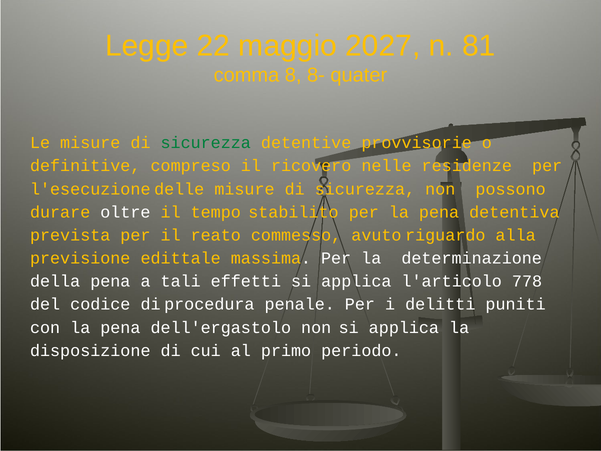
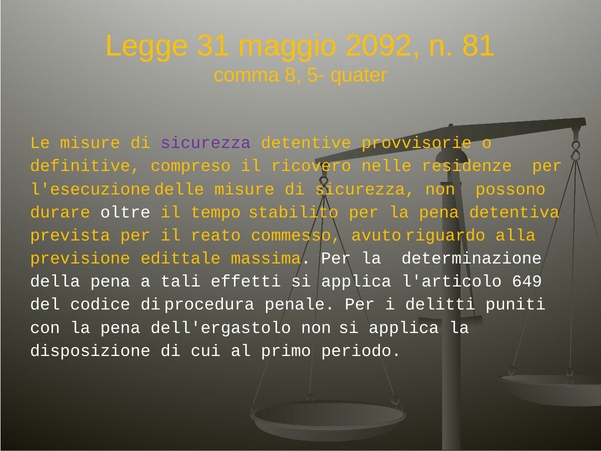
22: 22 -> 31
2027: 2027 -> 2092
8-: 8- -> 5-
sicurezza at (206, 143) colour: green -> purple
778: 778 -> 649
